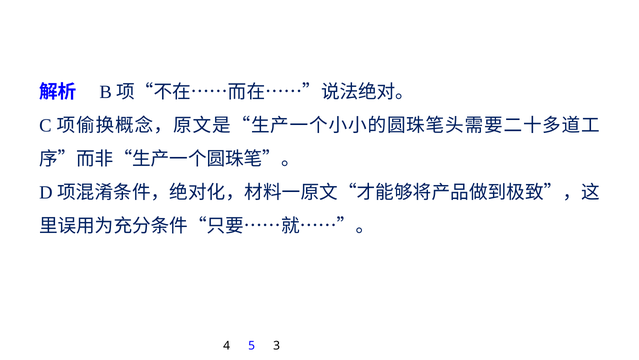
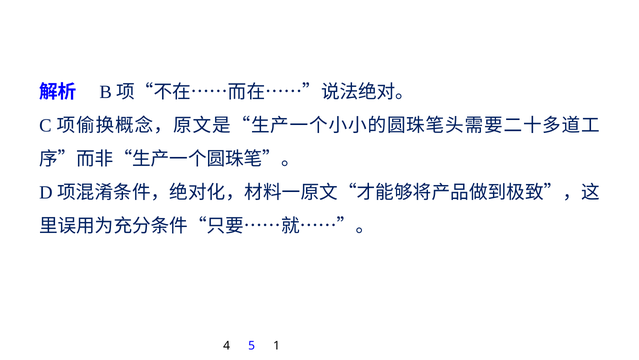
3: 3 -> 1
